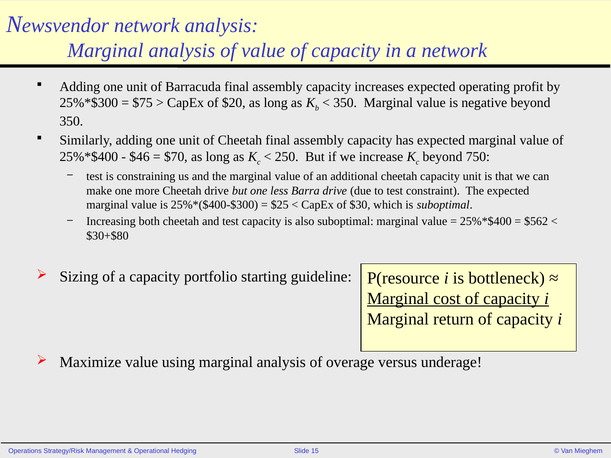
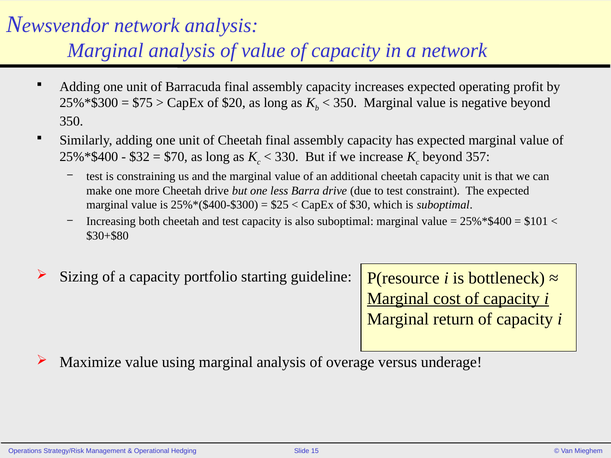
$46: $46 -> $32
250: 250 -> 330
750: 750 -> 357
$562: $562 -> $101
